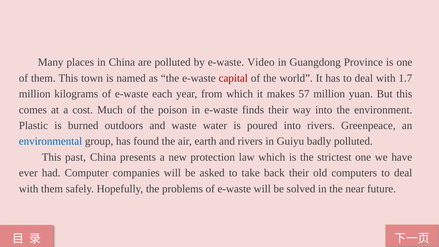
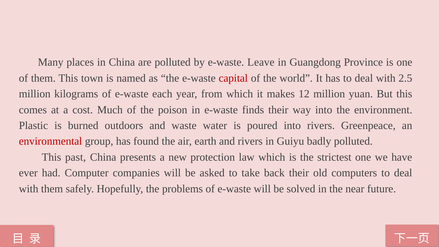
Video: Video -> Leave
1.7: 1.7 -> 2.5
57: 57 -> 12
environmental colour: blue -> red
